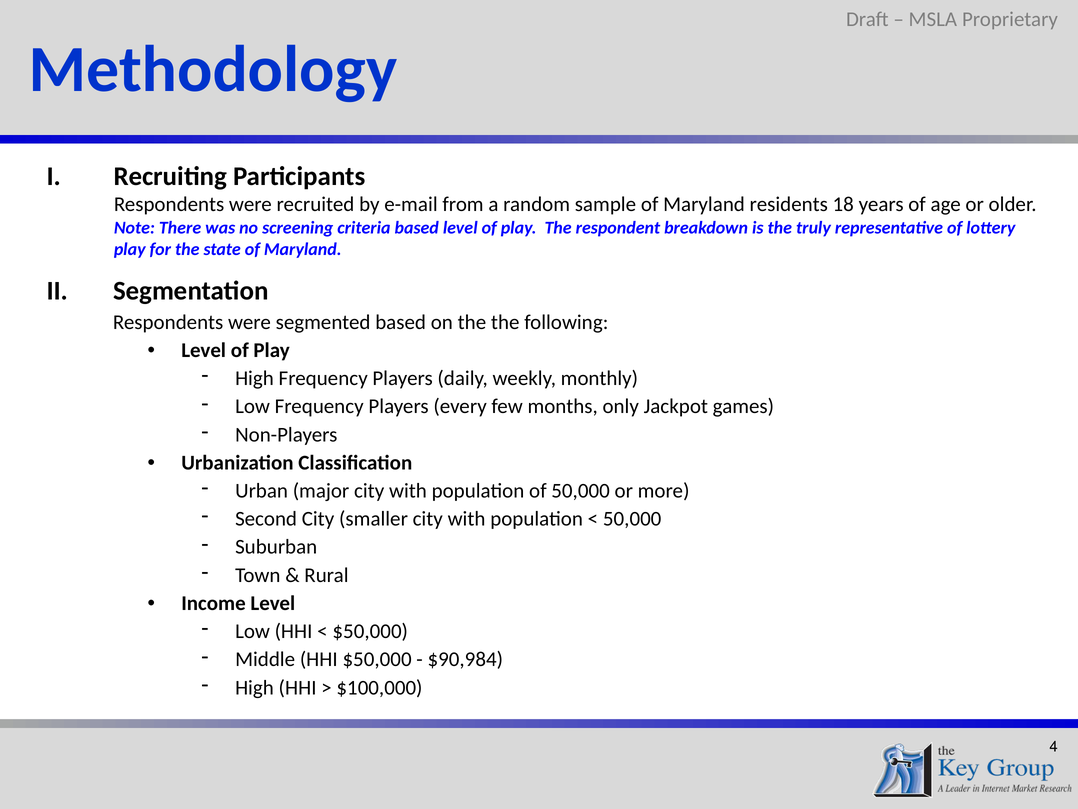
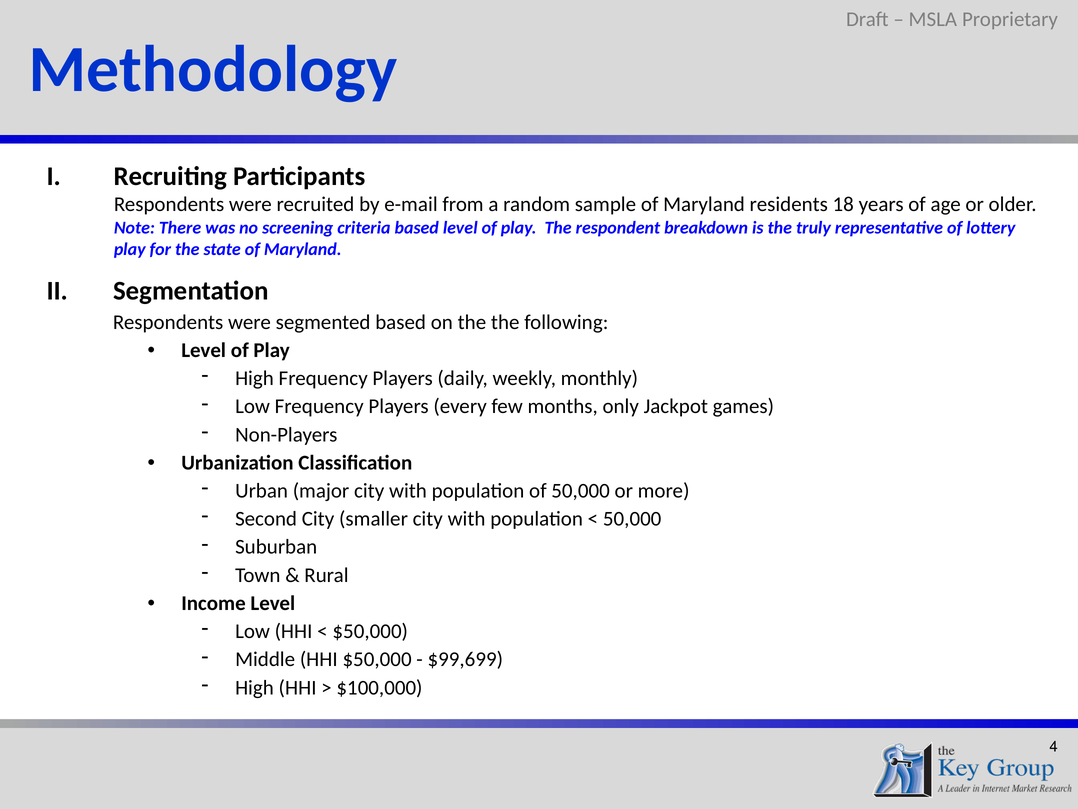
$90,984: $90,984 -> $99,699
